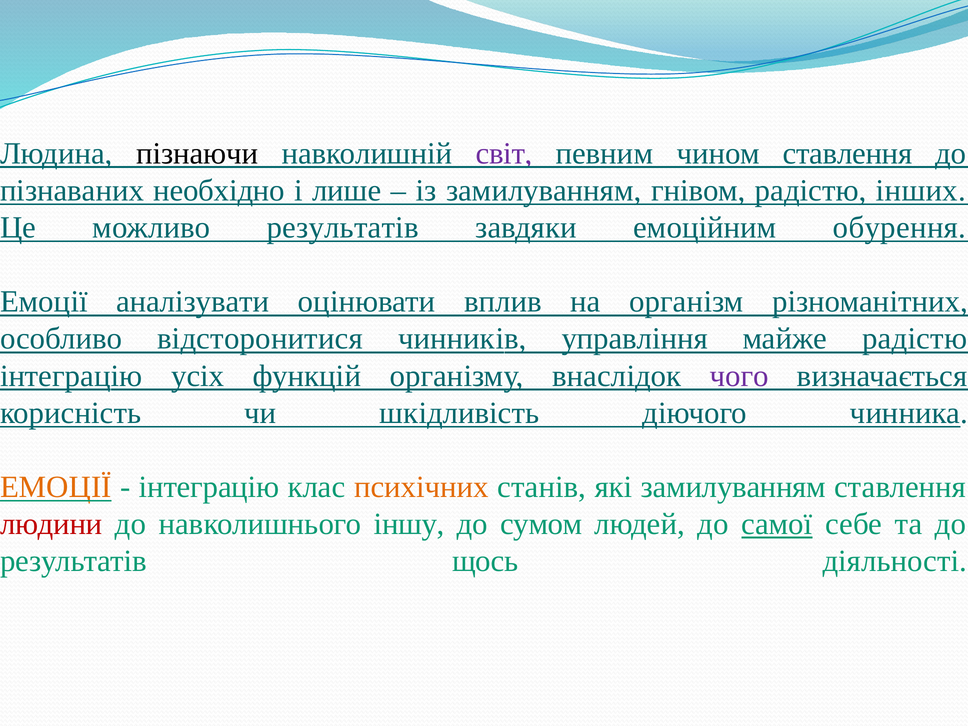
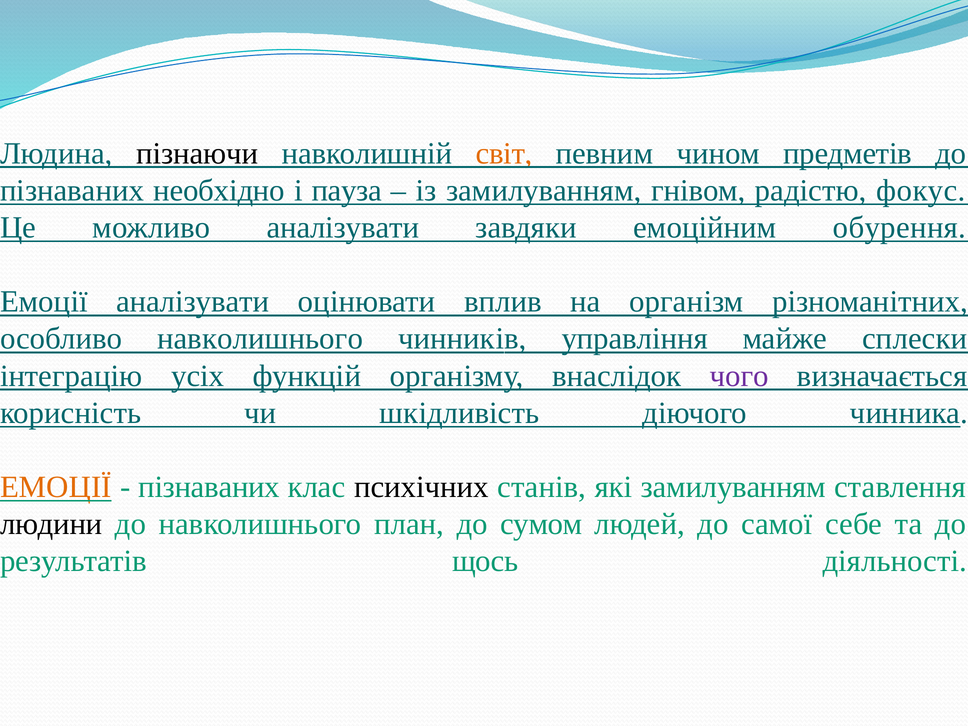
світ colour: purple -> orange
чином ставлення: ставлення -> предметів
лише: лише -> пауза
інших: інших -> фокус
можливо результатів: результатів -> аналізувати
особливо відсторонитися: відсторонитися -> навколишнього
майже радістю: радістю -> сплески
iнтеграцiю at (209, 487): iнтеграцiю -> пізнаваних
психічних colour: orange -> black
людини colour: red -> black
іншу: іншу -> план
самої underline: present -> none
